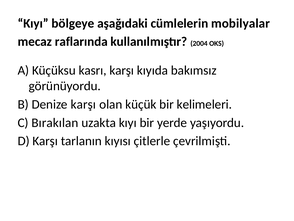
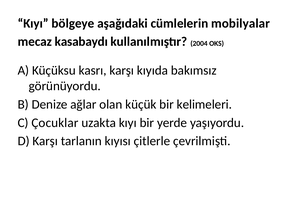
raflarında: raflarında -> kasabaydı
Denize karşı: karşı -> ağlar
Bırakılan: Bırakılan -> Çocuklar
